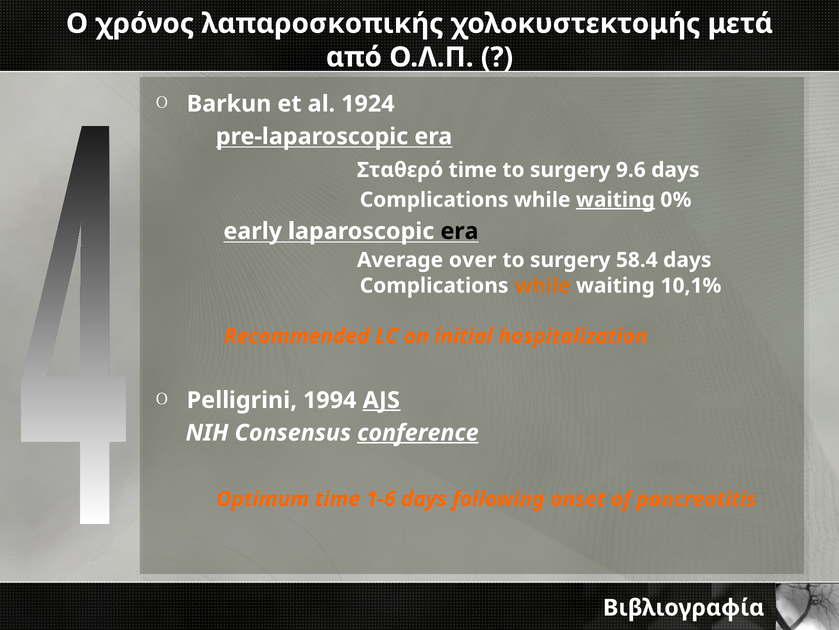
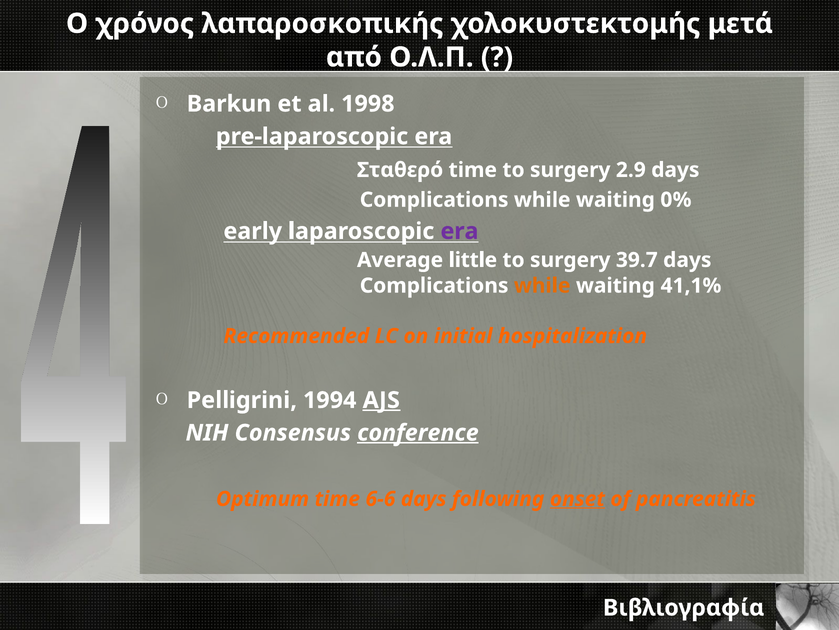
1924: 1924 -> 1998
9.6: 9.6 -> 2.9
waiting at (615, 200) underline: present -> none
era at (459, 231) colour: black -> purple
over: over -> little
58.4: 58.4 -> 39.7
10,1%: 10,1% -> 41,1%
1-6: 1-6 -> 6-6
onset underline: none -> present
